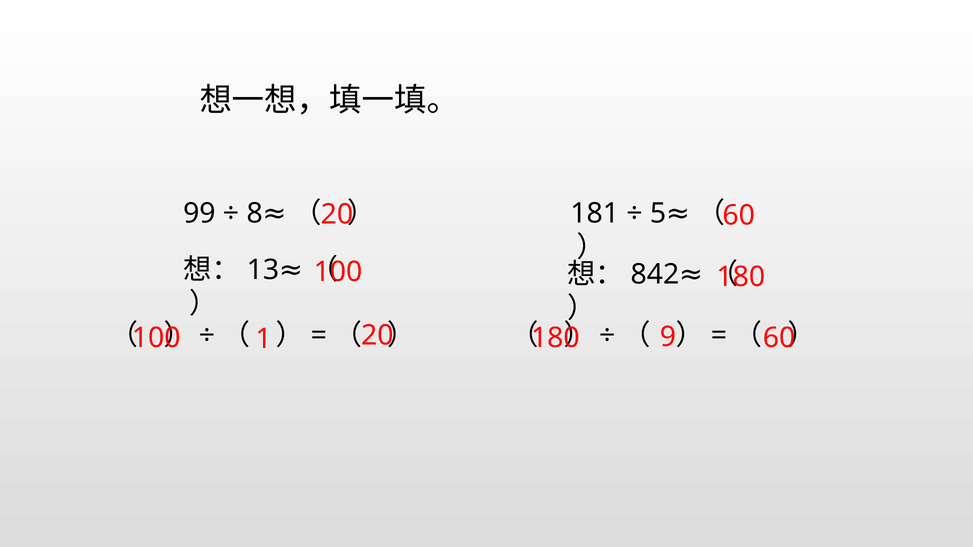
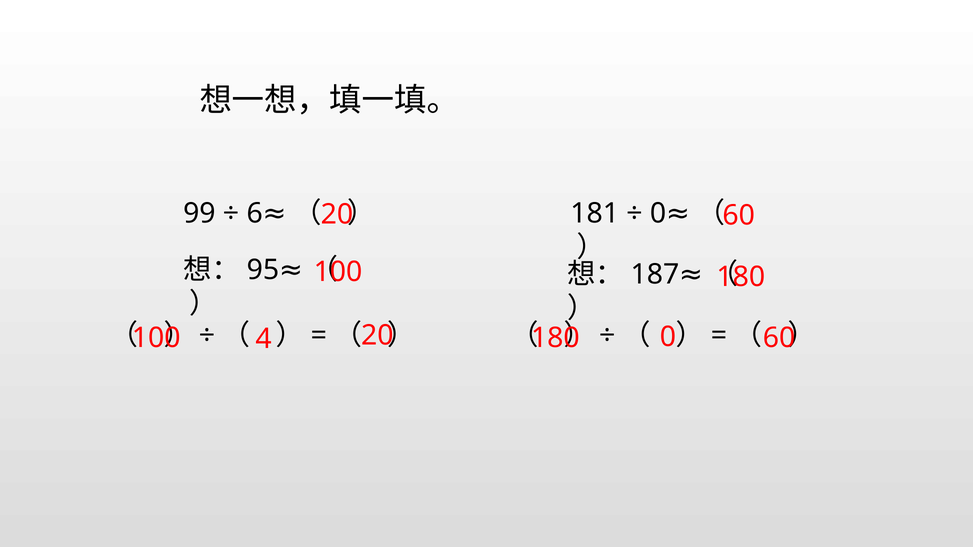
5 at (658, 214): 5 -> 0
8: 8 -> 6
13: 13 -> 95
842: 842 -> 187
1: 1 -> 4
9 at (668, 337): 9 -> 0
